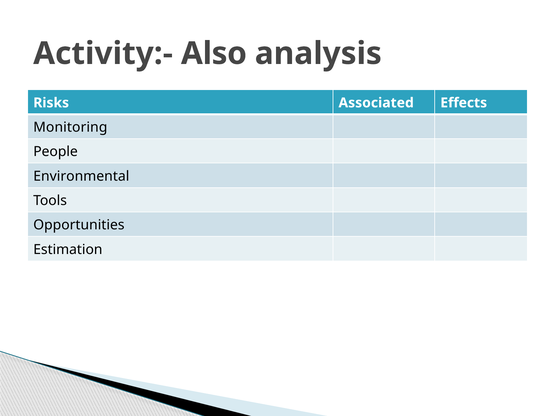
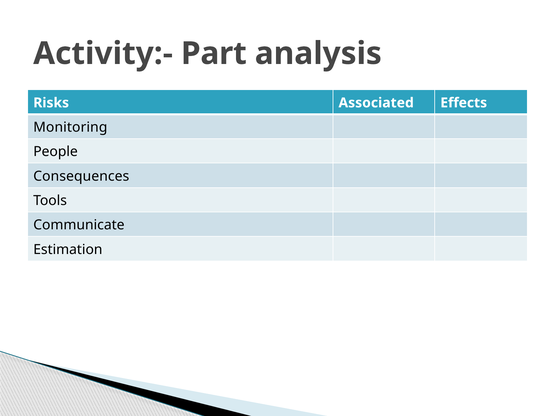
Also: Also -> Part
Environmental: Environmental -> Consequences
Opportunities: Opportunities -> Communicate
